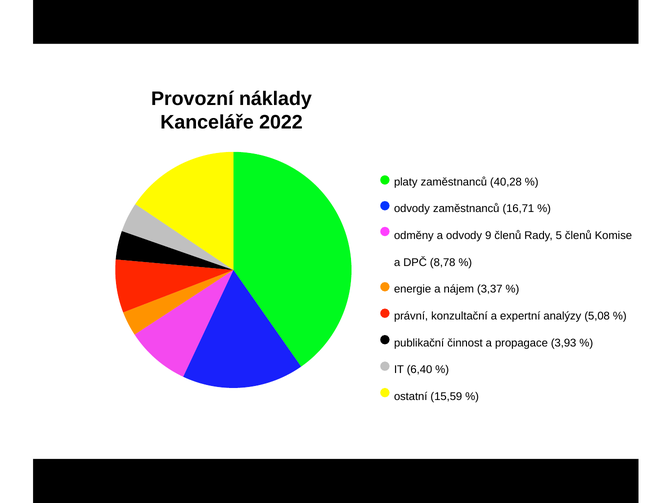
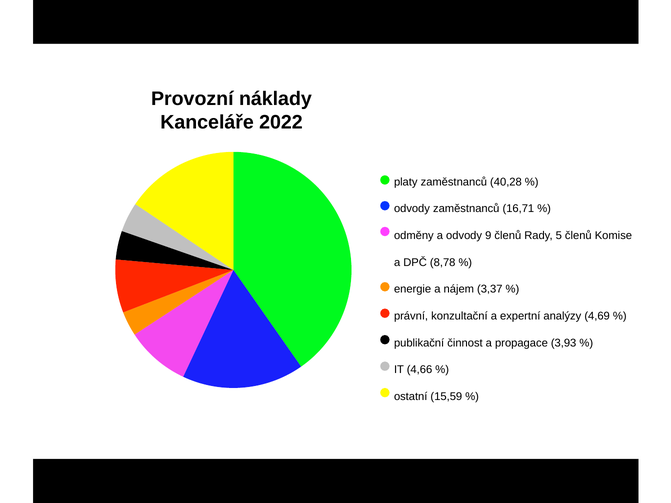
5,08: 5,08 -> 4,69
6,40: 6,40 -> 4,66
